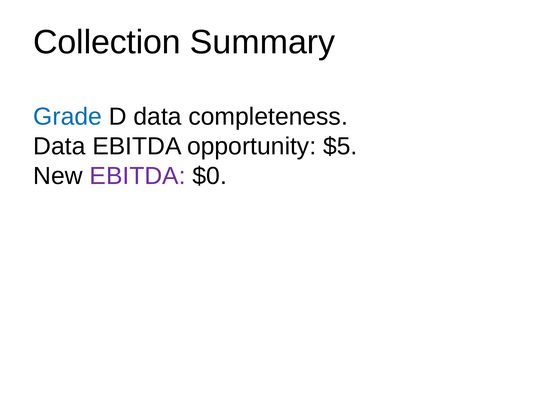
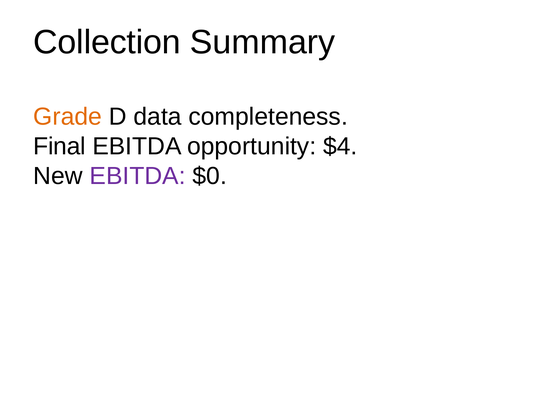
Grade colour: blue -> orange
Data at (59, 146): Data -> Final
$5: $5 -> $4
